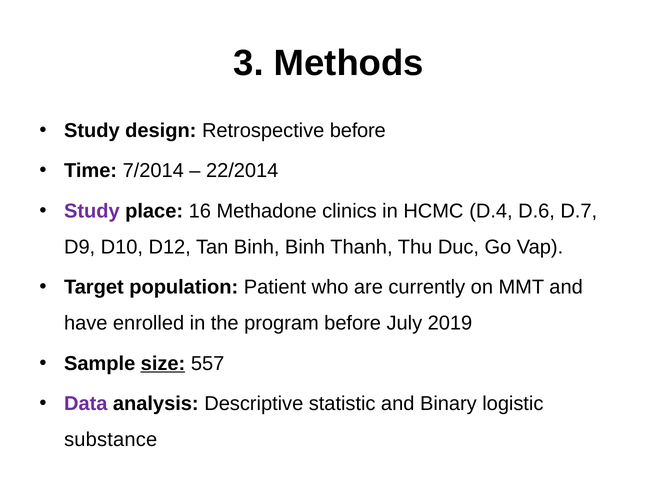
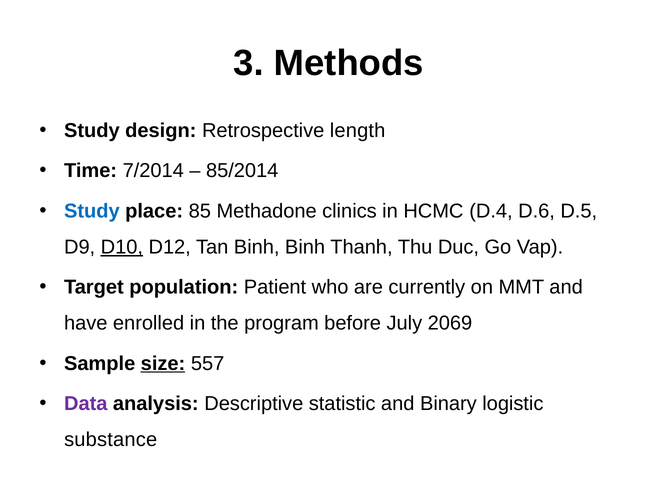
Retrospective before: before -> length
22/2014: 22/2014 -> 85/2014
Study at (92, 211) colour: purple -> blue
16: 16 -> 85
D.7: D.7 -> D.5
D10 underline: none -> present
2019: 2019 -> 2069
